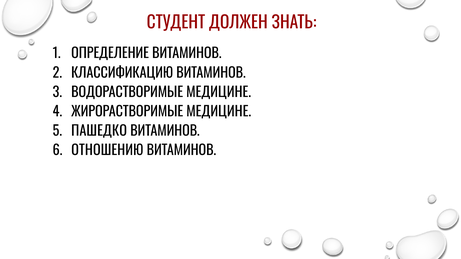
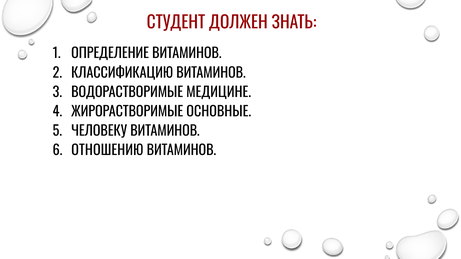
ЖИРОРАСТВОРИМЫЕ МЕДИЦИНЕ: МЕДИЦИНЕ -> ОСНОВНЫЕ
ПАШЕДКО: ПАШЕДКО -> ЧЕЛОВЕКУ
